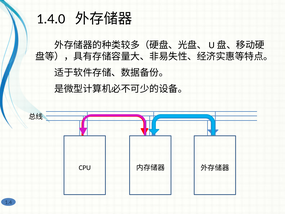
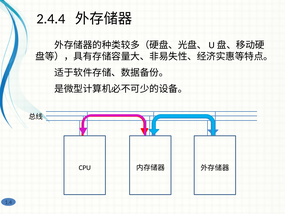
1.4.0: 1.4.0 -> 2.4.4
